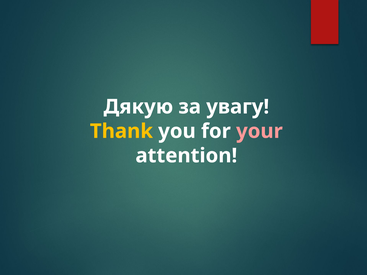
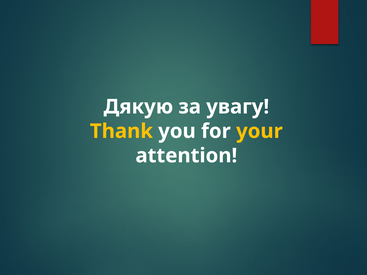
your colour: pink -> yellow
